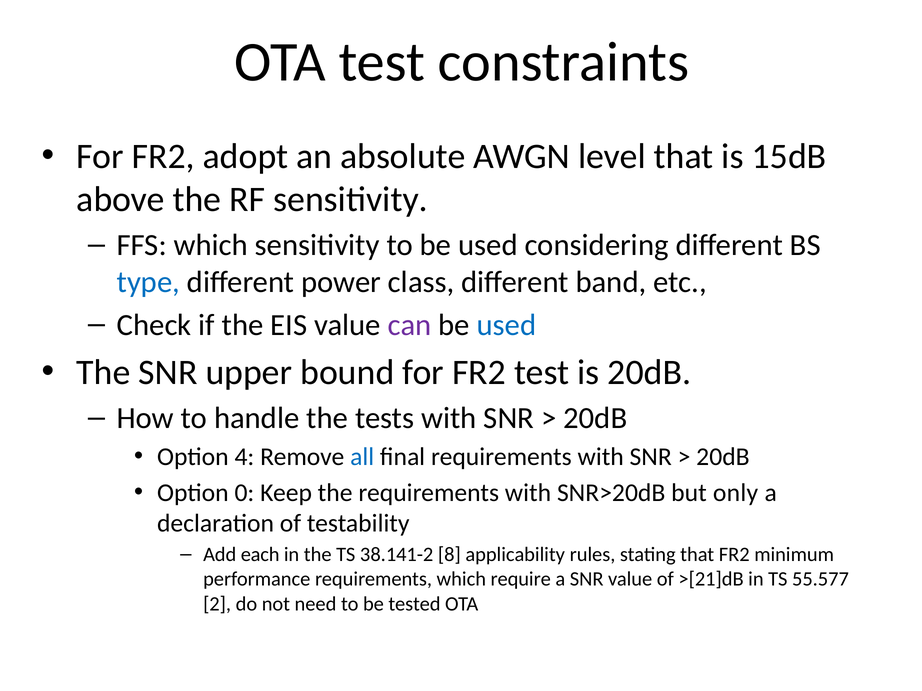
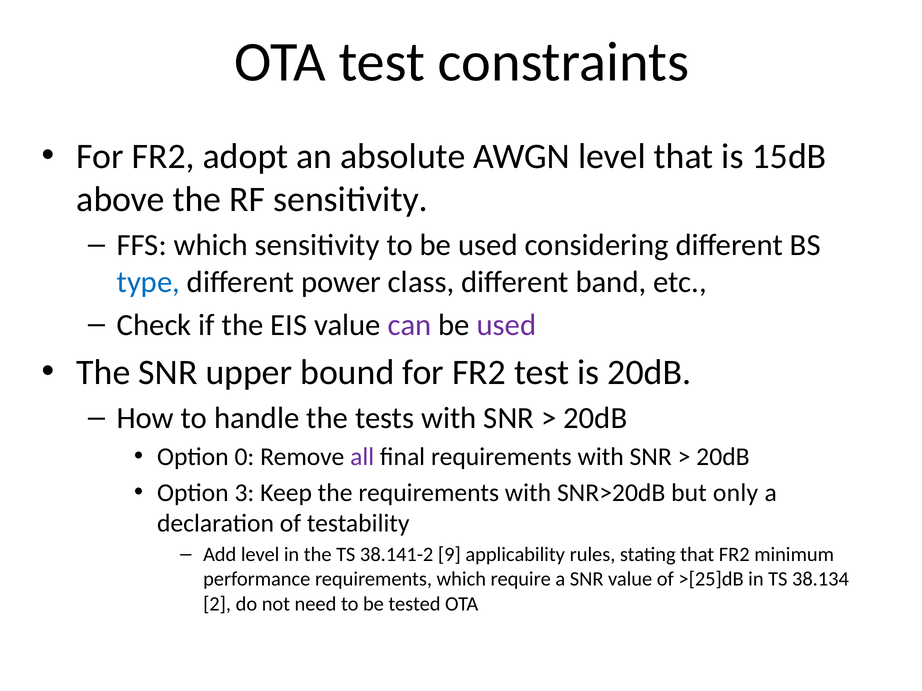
used at (506, 325) colour: blue -> purple
4: 4 -> 0
all colour: blue -> purple
0: 0 -> 3
Add each: each -> level
8: 8 -> 9
>[21]dB: >[21]dB -> >[25]dB
55.577: 55.577 -> 38.134
